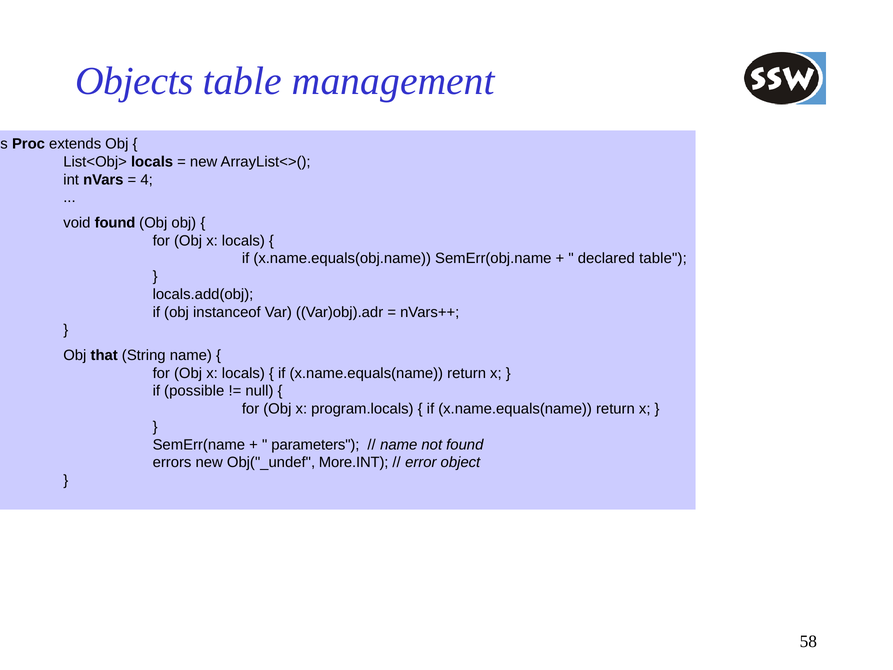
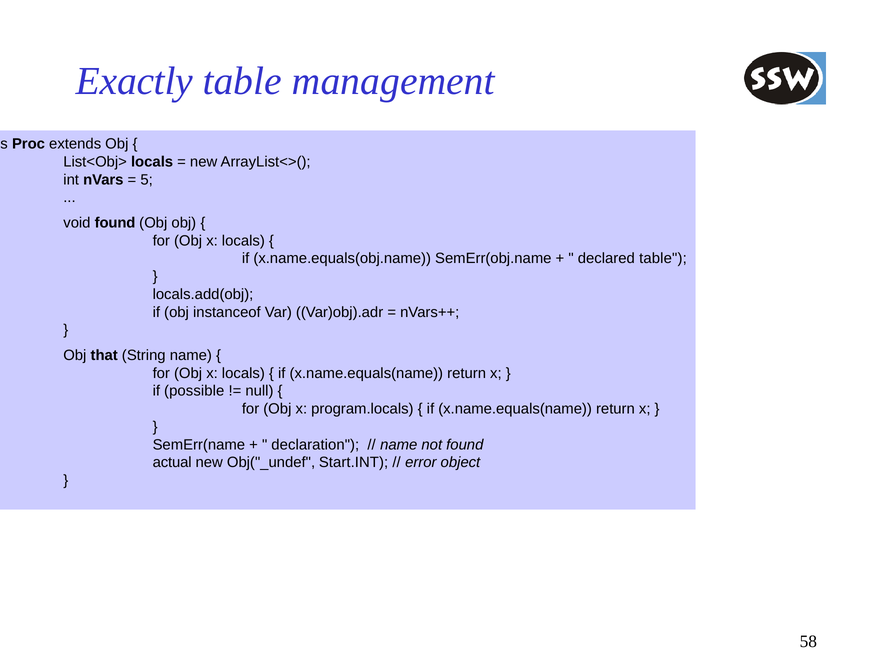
Objects: Objects -> Exactly
4: 4 -> 5
parameters: parameters -> declaration
errors: errors -> actual
More.INT: More.INT -> Start.INT
